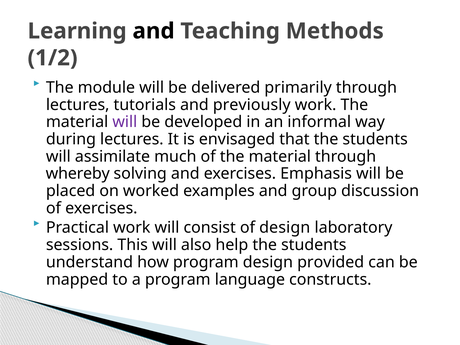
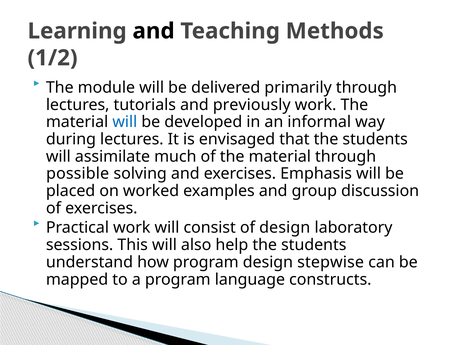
will at (125, 122) colour: purple -> blue
whereby: whereby -> possible
provided: provided -> stepwise
